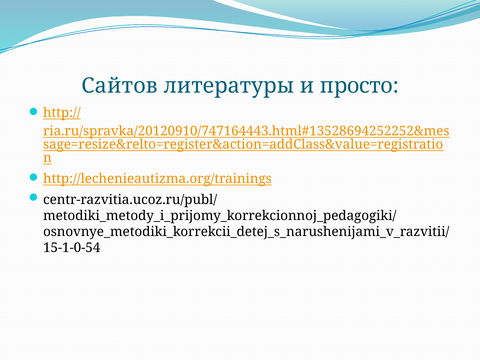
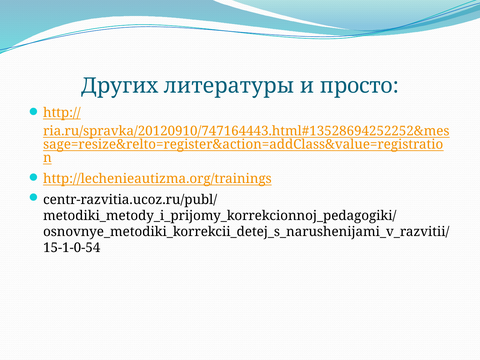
Сайтов: Сайтов -> Других
